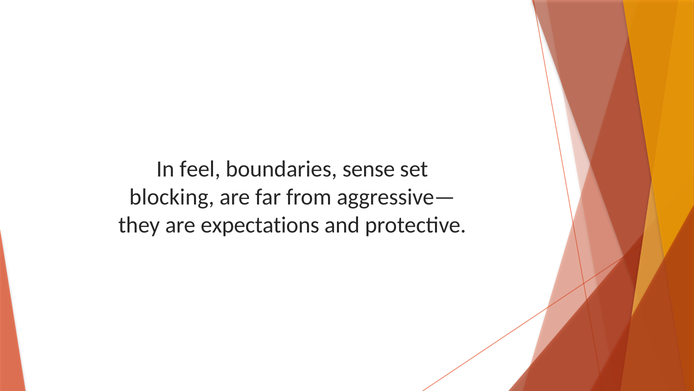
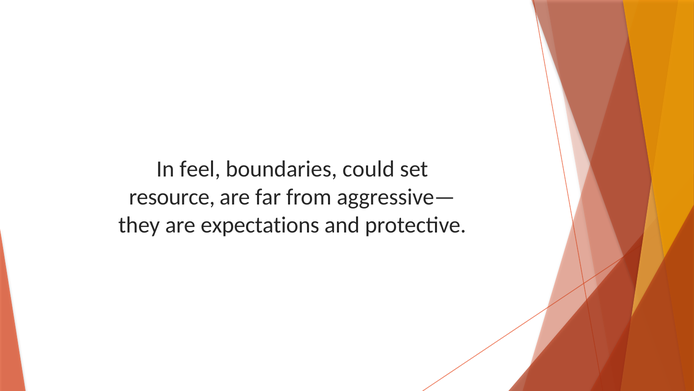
sense: sense -> could
blocking: blocking -> resource
